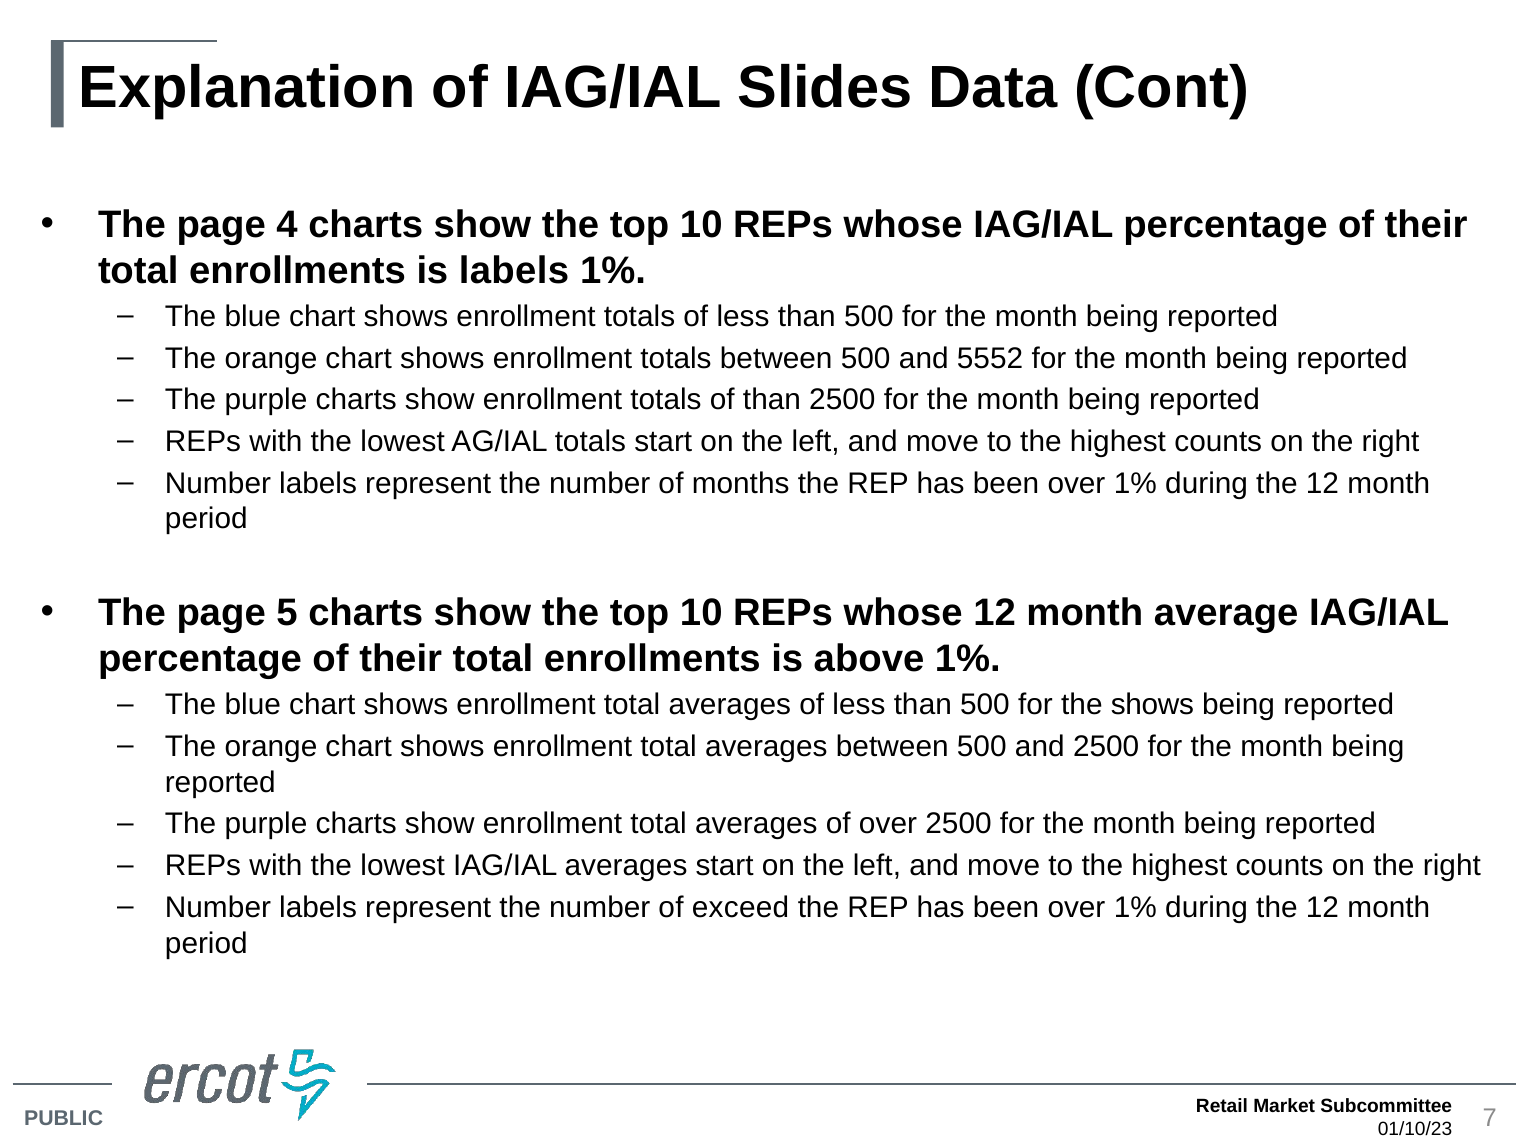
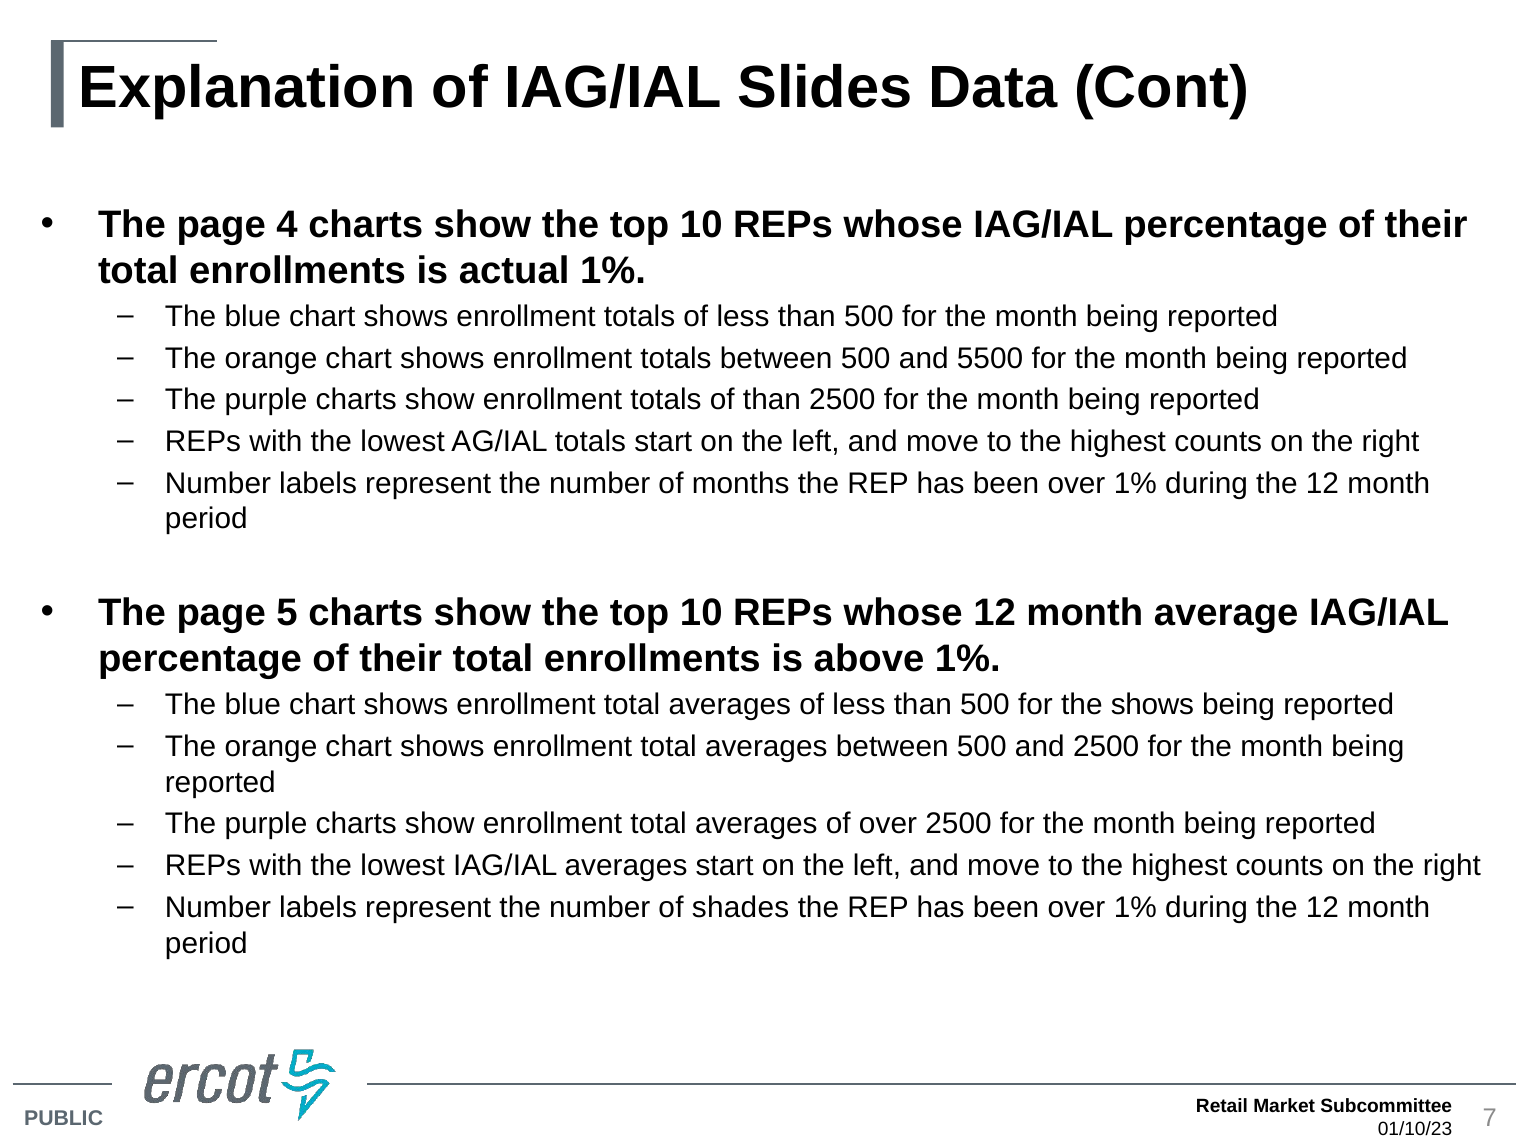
is labels: labels -> actual
5552: 5552 -> 5500
exceed: exceed -> shades
